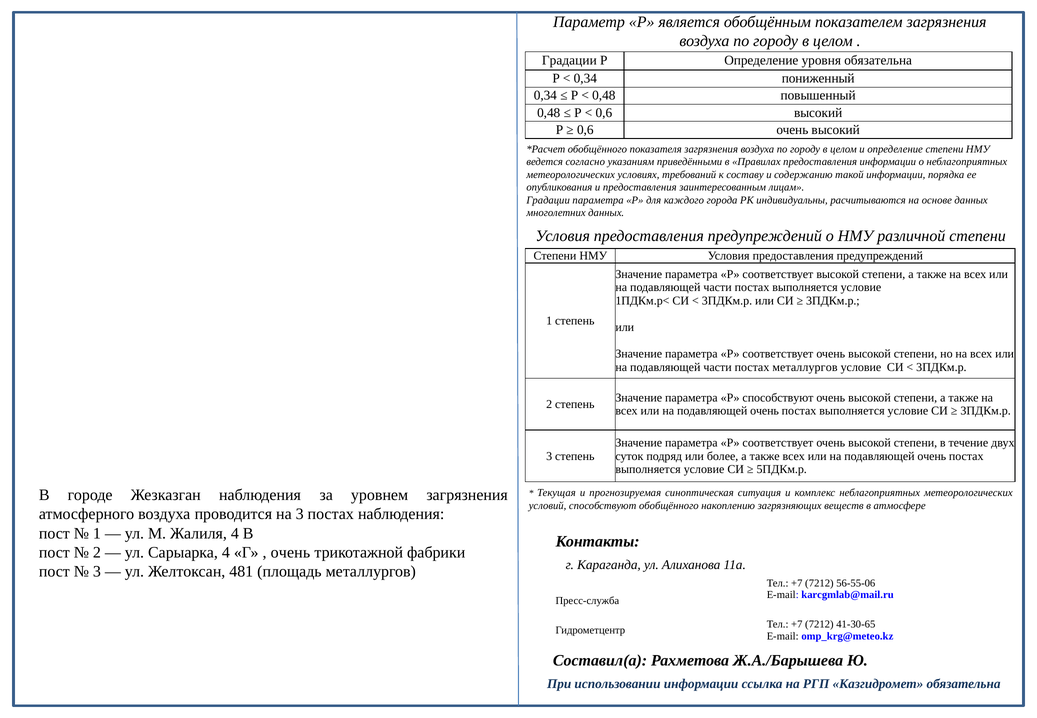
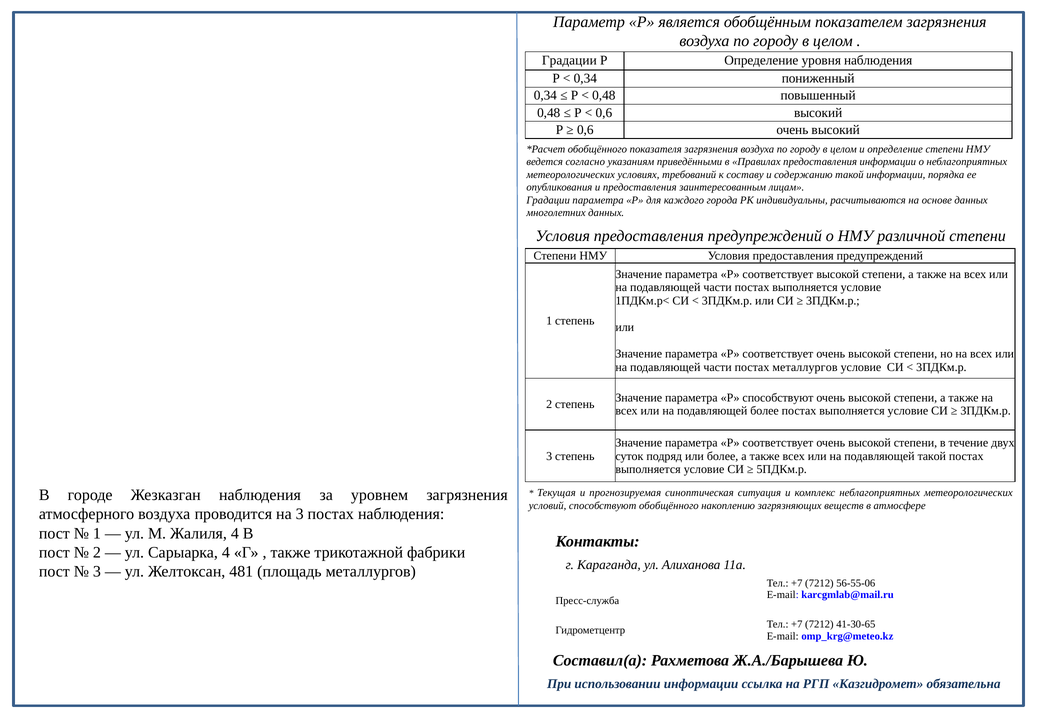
уровня обязательна: обязательна -> наблюдения
очень at (765, 411): очень -> более
очень at (932, 456): очень -> такой
очень at (290, 552): очень -> также
